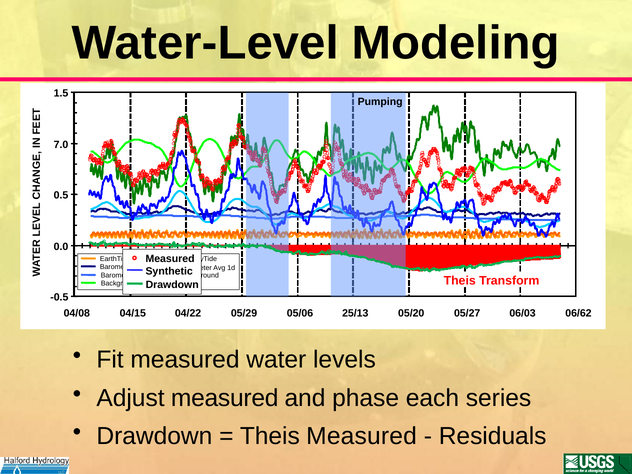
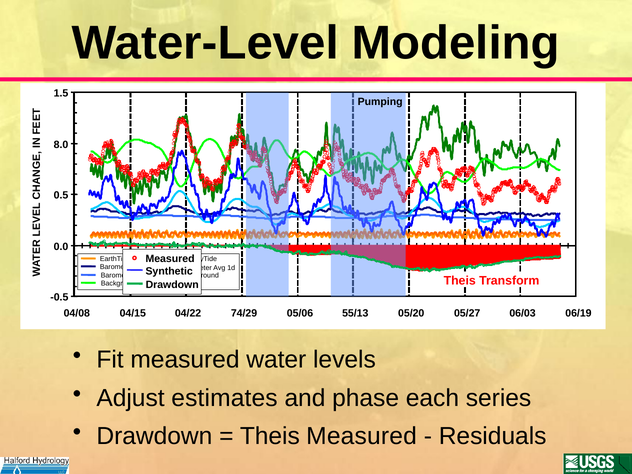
7.0: 7.0 -> 8.0
05/29: 05/29 -> 74/29
25/13: 25/13 -> 55/13
06/62: 06/62 -> 06/19
Adjust measured: measured -> estimates
